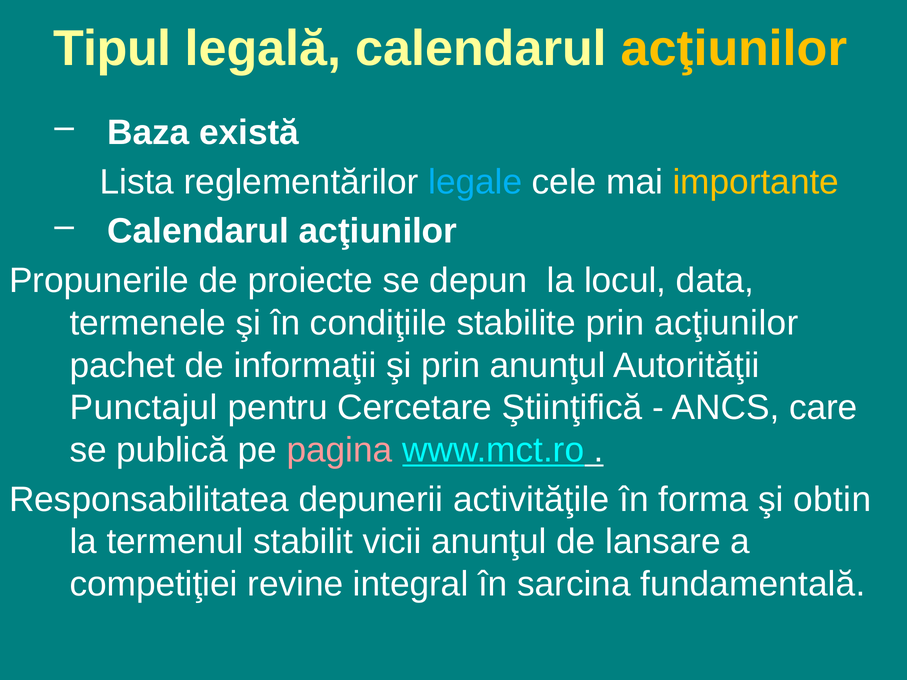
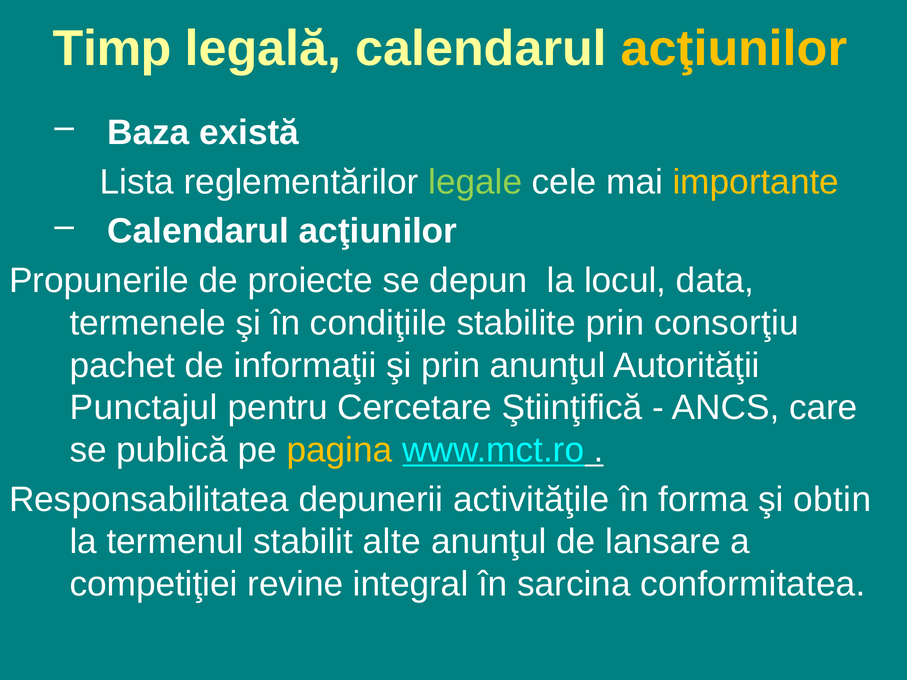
Tipul: Tipul -> Timp
legale colour: light blue -> light green
prin acţiunilor: acţiunilor -> consorţiu
pagina colour: pink -> yellow
vicii: vicii -> alte
fundamentală: fundamentală -> conformitatea
